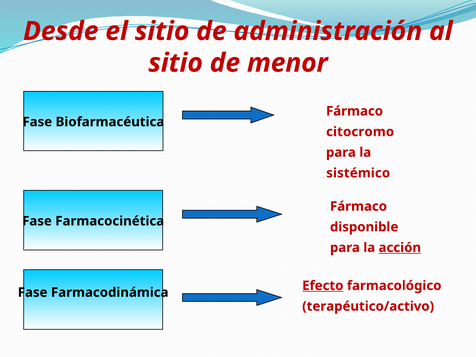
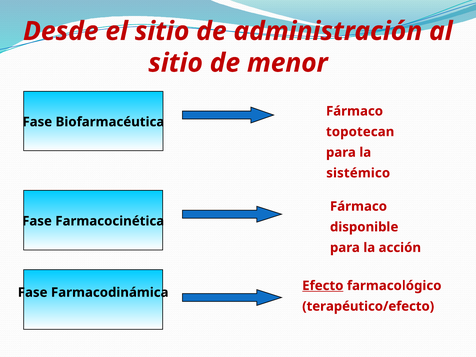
citocromo: citocromo -> topotecan
acción underline: present -> none
terapéutico/activo: terapéutico/activo -> terapéutico/efecto
